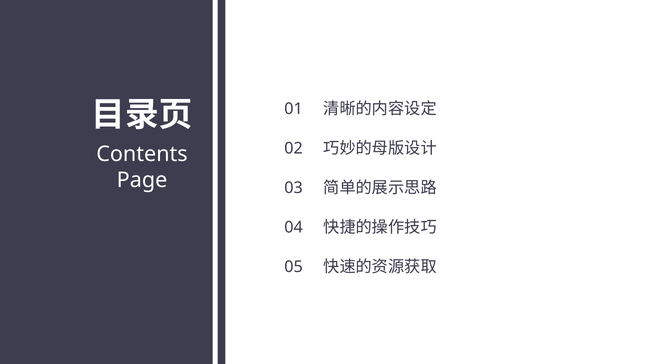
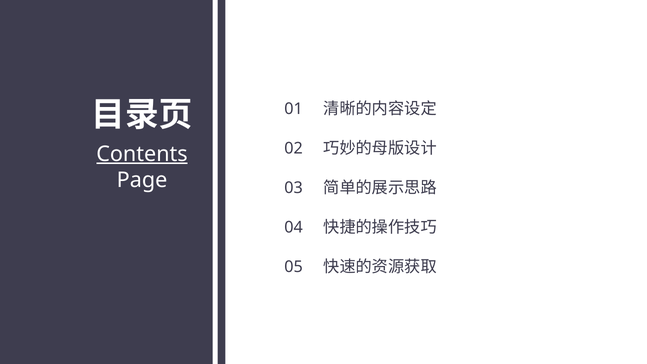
Contents underline: none -> present
